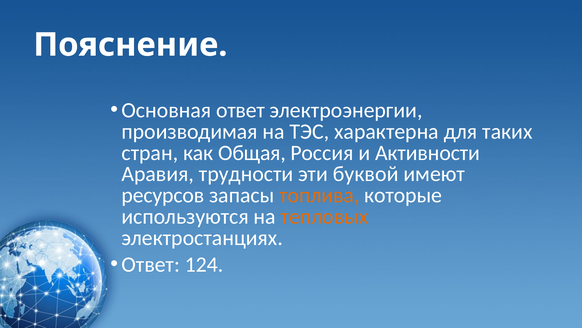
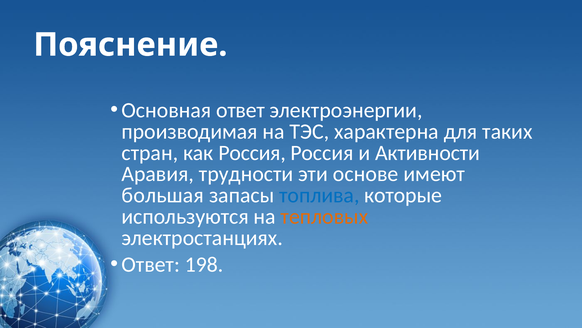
как Общая: Общая -> Россия
буквой: буквой -> основе
ресурсов: ресурсов -> большая
топлива colour: orange -> blue
124: 124 -> 198
